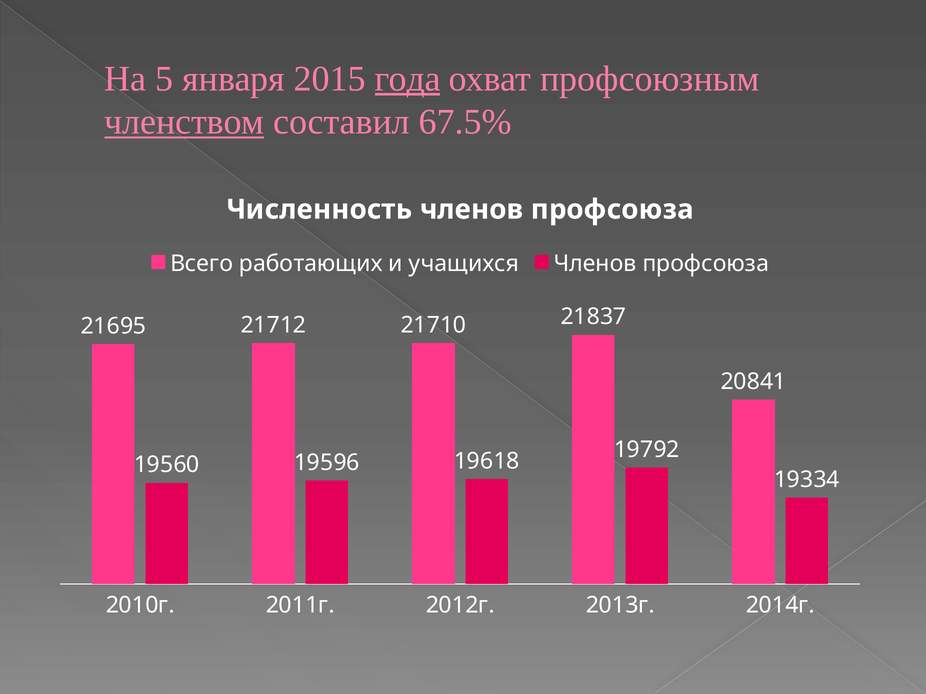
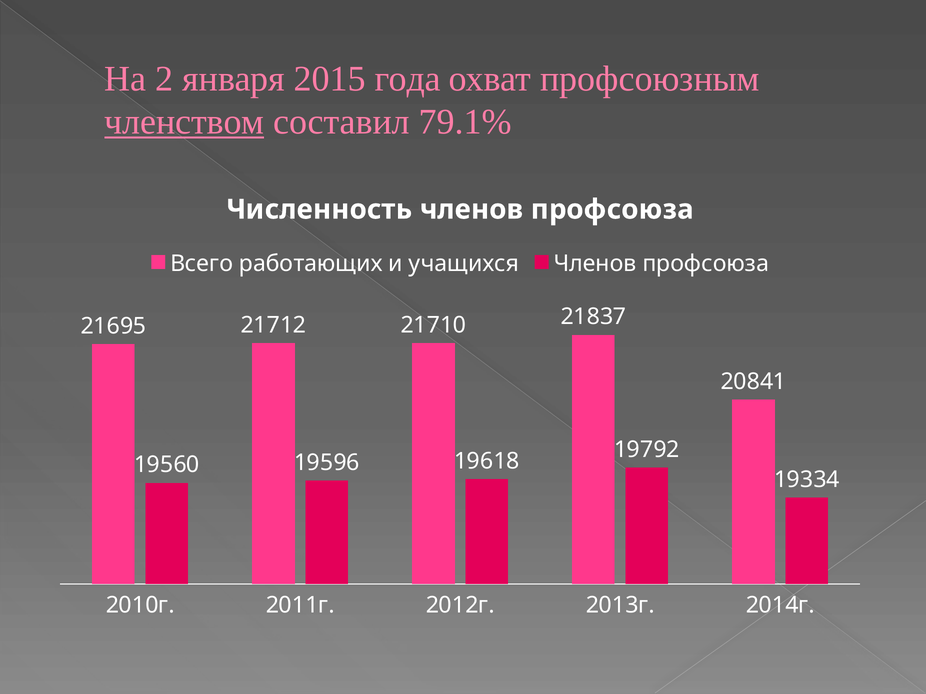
5: 5 -> 2
года underline: present -> none
67.5%: 67.5% -> 79.1%
